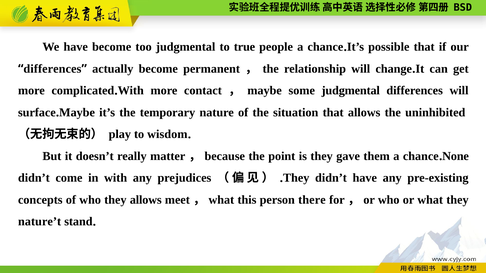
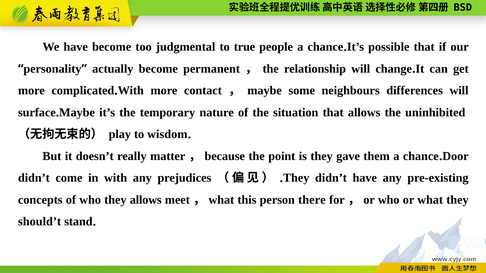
differences at (52, 69): differences -> personality
some judgmental: judgmental -> neighbours
None: None -> Door
nature’t: nature’t -> should’t
